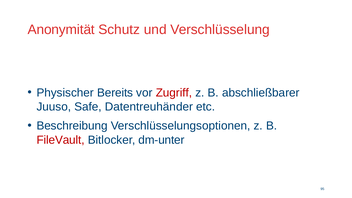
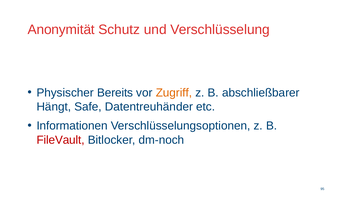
Zugriff colour: red -> orange
Juuso: Juuso -> Hängt
Beschreibung: Beschreibung -> Informationen
dm-unter: dm-unter -> dm-noch
